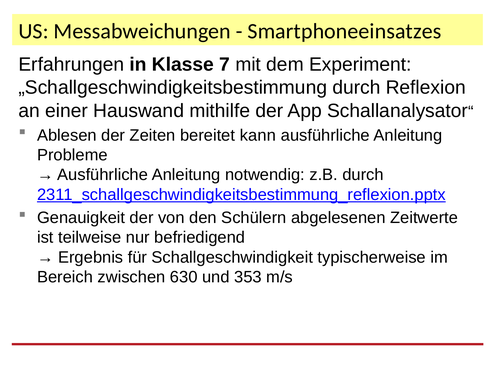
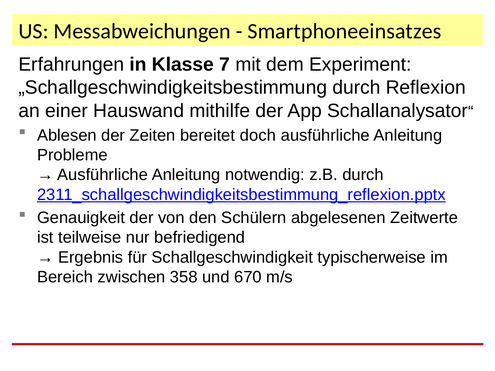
kann: kann -> doch
630: 630 -> 358
353: 353 -> 670
